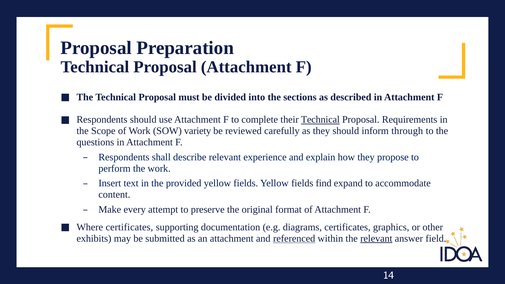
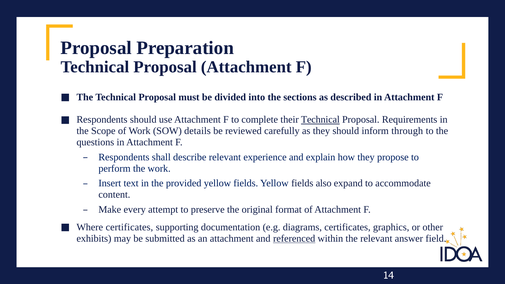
variety: variety -> details
find: find -> also
relevant at (376, 238) underline: present -> none
